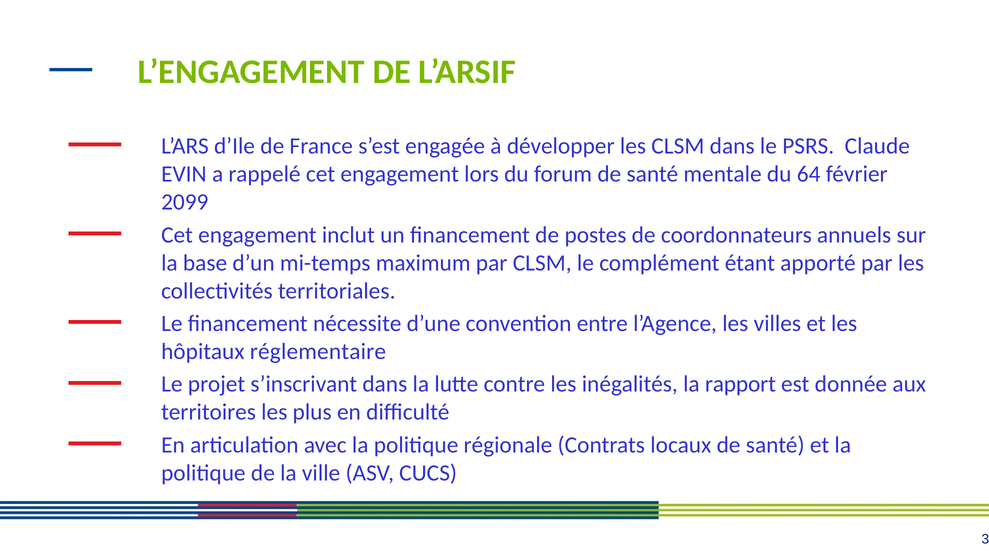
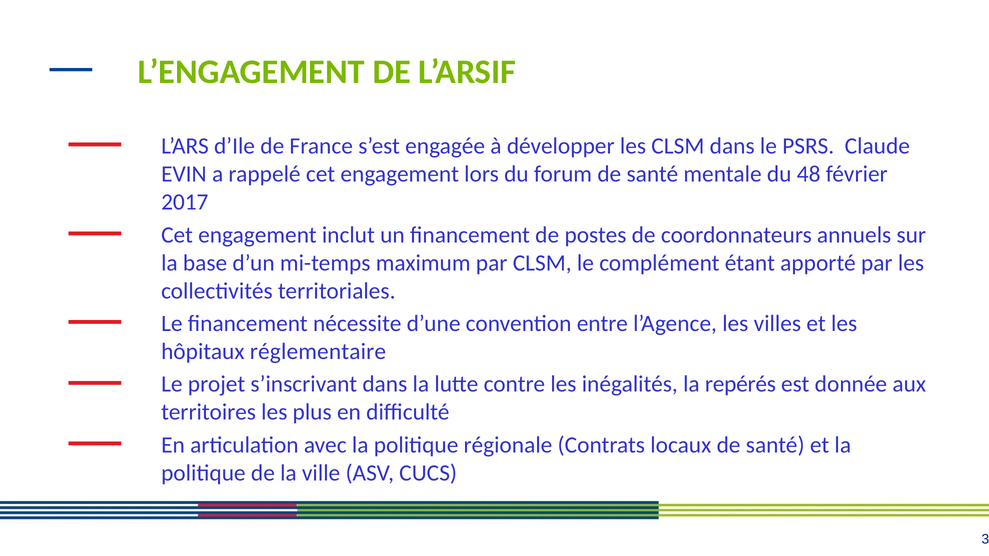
64: 64 -> 48
2099: 2099 -> 2017
rapport: rapport -> repérés
